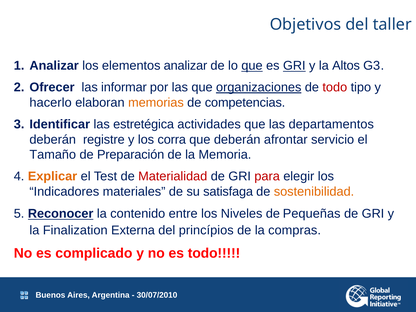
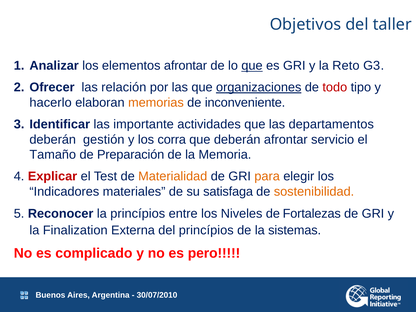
elementos analizar: analizar -> afrontar
GRI at (294, 66) underline: present -> none
Altos: Altos -> Reto
informar: informar -> relación
competencias: competencias -> inconveniente
estretégica: estretégica -> importante
registre: registre -> gestión
Explicar colour: orange -> red
Materialidad colour: red -> orange
para colour: red -> orange
Reconocer underline: present -> none
la contenido: contenido -> princípios
Pequeñas: Pequeñas -> Fortalezas
compras: compras -> sistemas
es todo: todo -> pero
